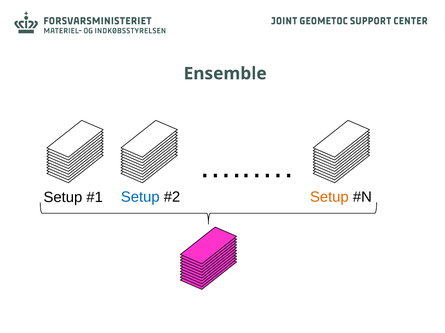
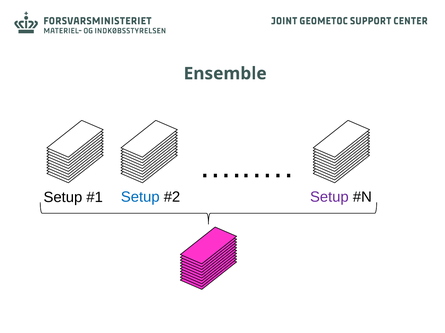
Setup at (329, 197) colour: orange -> purple
